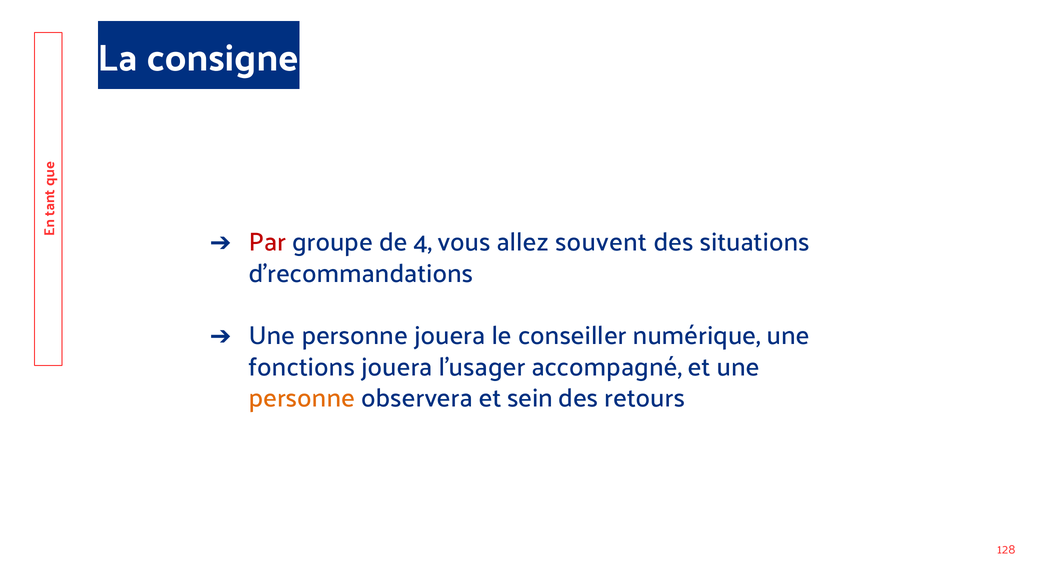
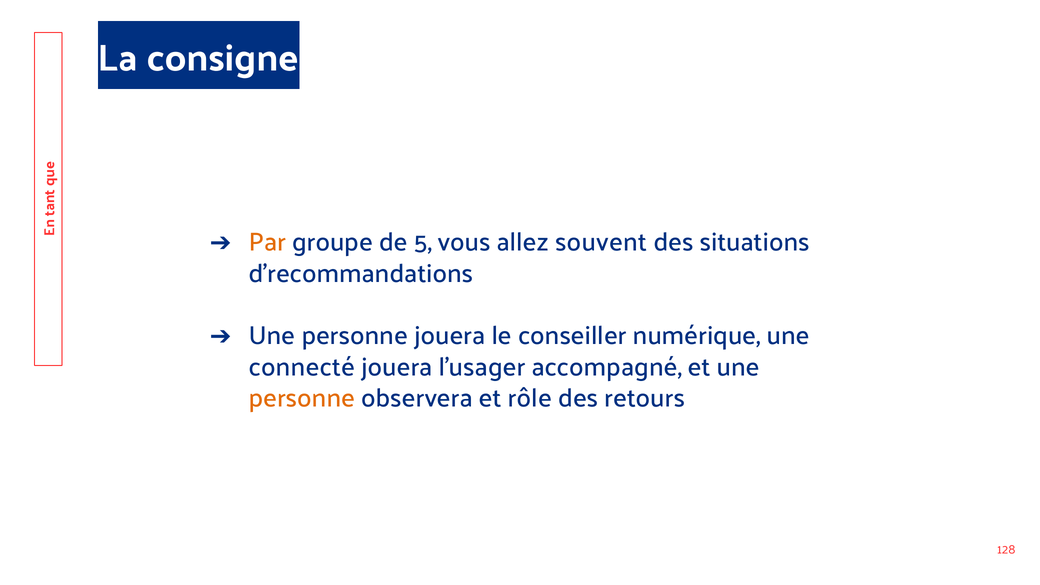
Par colour: red -> orange
4: 4 -> 5
fonctions: fonctions -> connecté
sein: sein -> rôle
